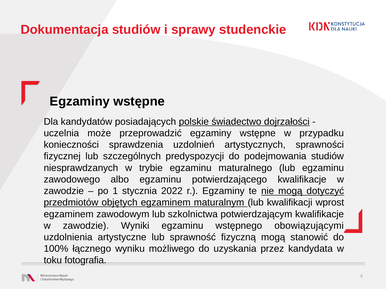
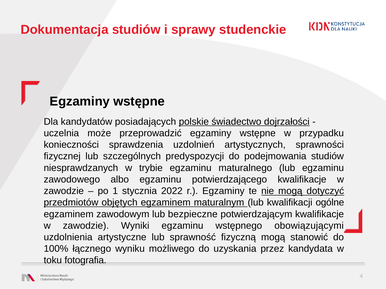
wprost: wprost -> ogólne
szkolnictwa: szkolnictwa -> bezpieczne
